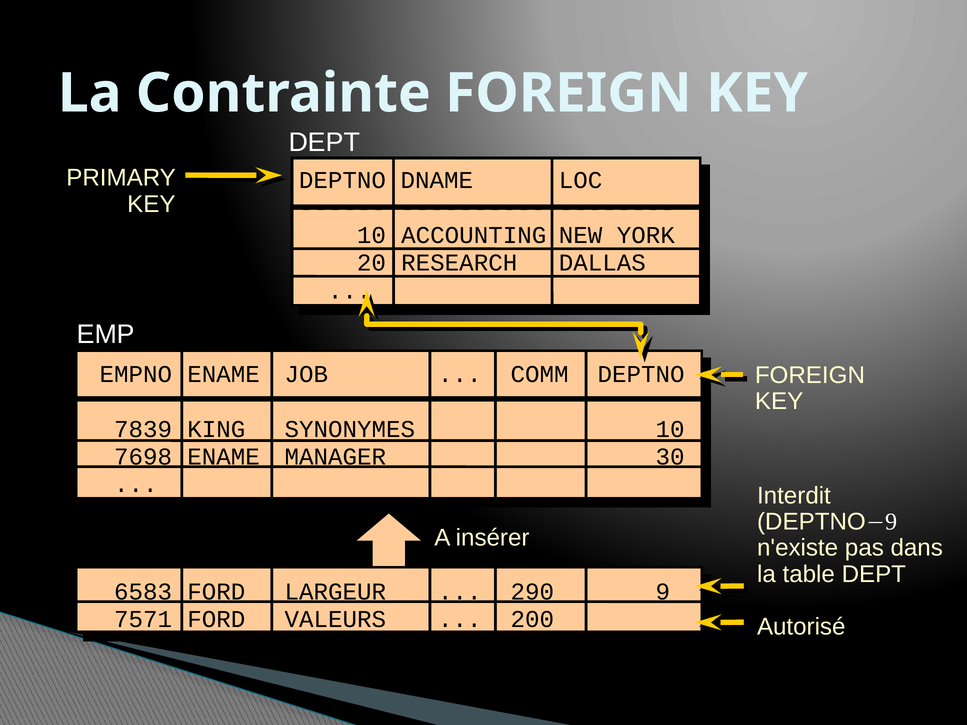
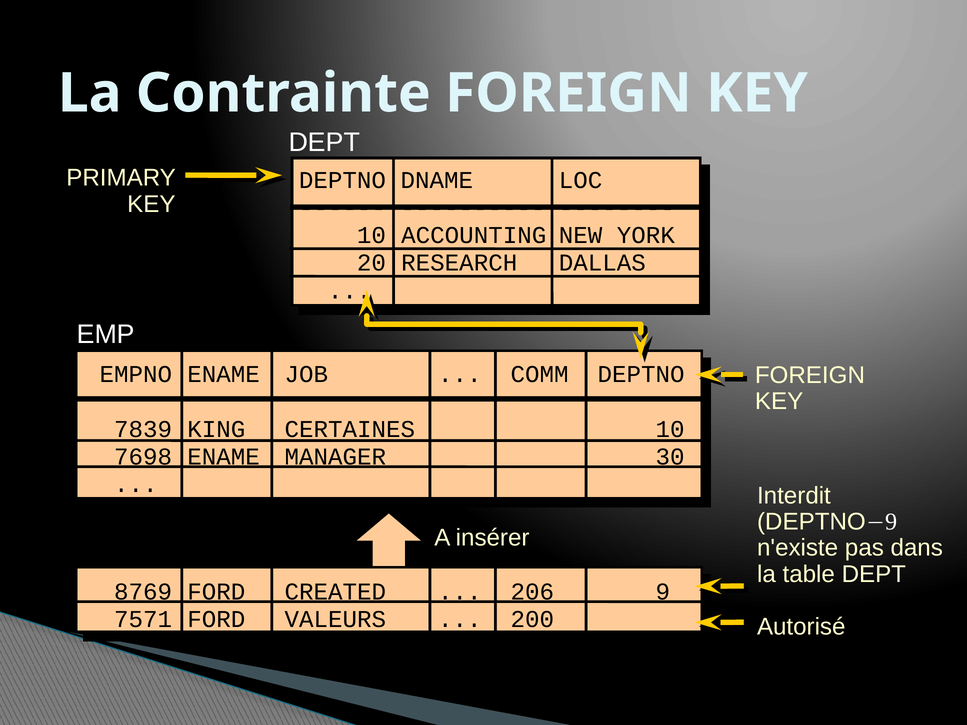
SYNONYMES: SYNONYMES -> CERTAINES
6583: 6583 -> 8769
LARGEUR: LARGEUR -> CREATED
290: 290 -> 206
